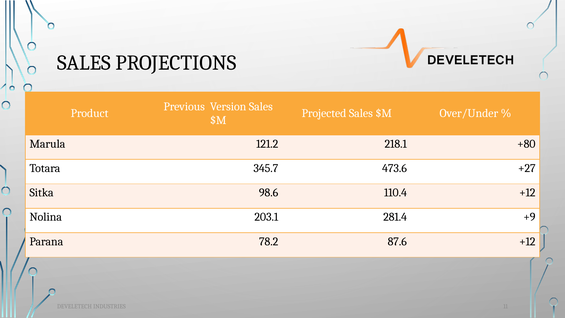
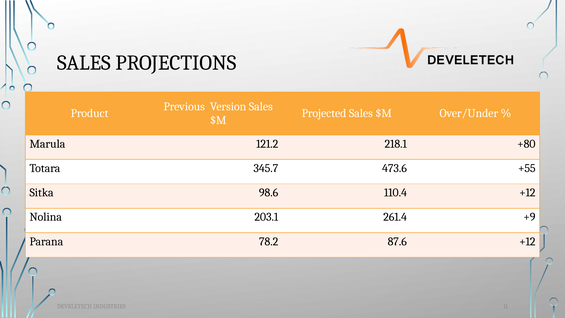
+27: +27 -> +55
281.4: 281.4 -> 261.4
